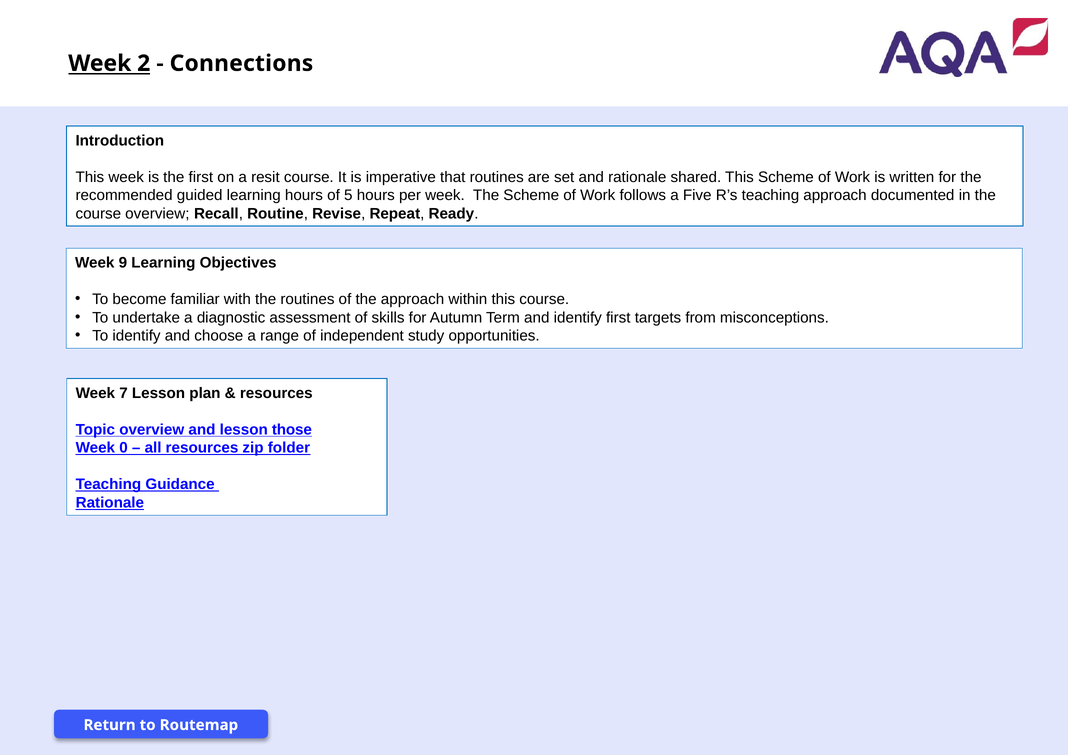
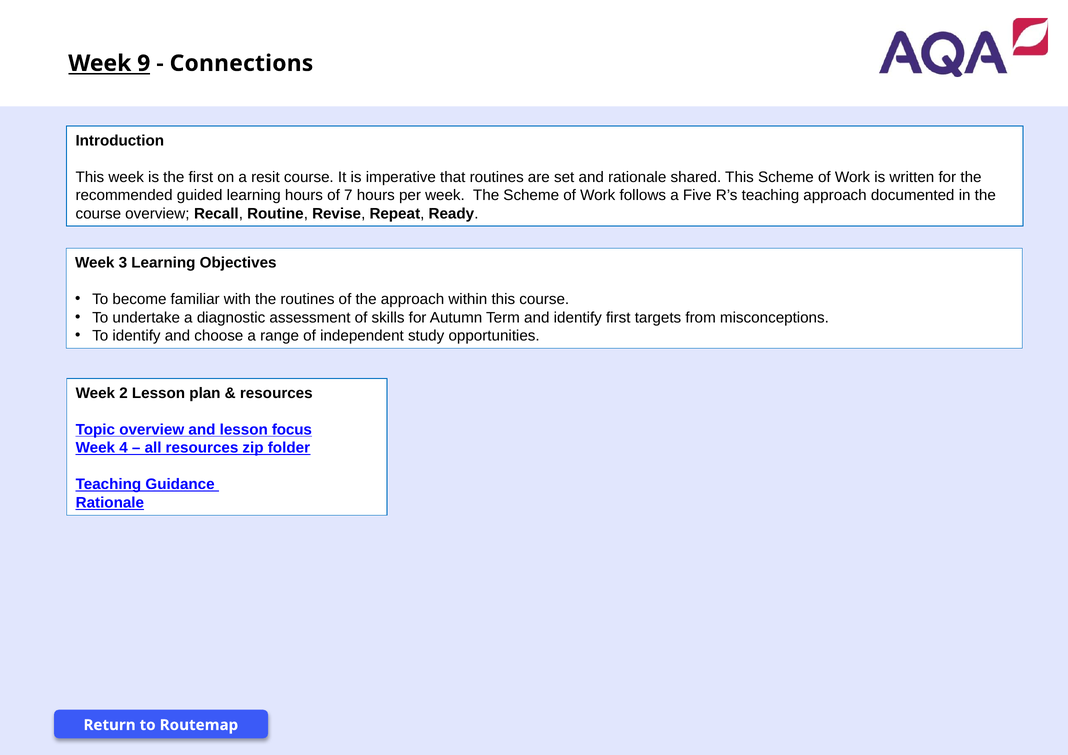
2: 2 -> 9
5: 5 -> 7
9: 9 -> 3
7: 7 -> 2
those: those -> focus
0: 0 -> 4
